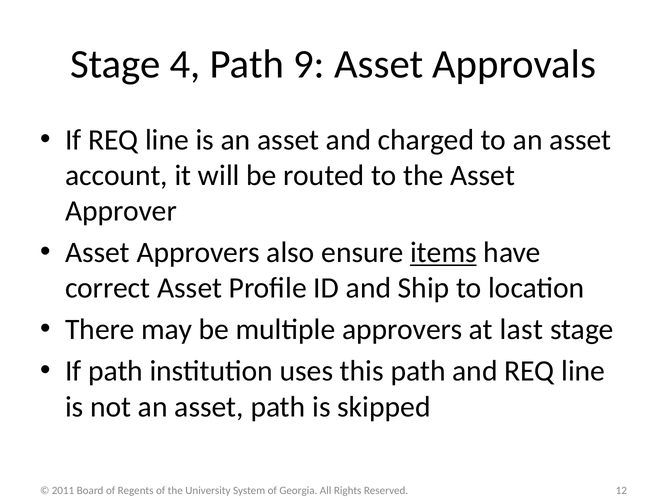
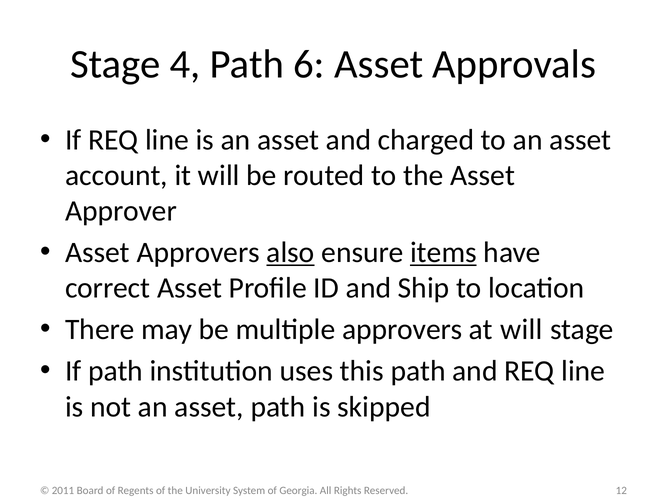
9: 9 -> 6
also underline: none -> present
at last: last -> will
